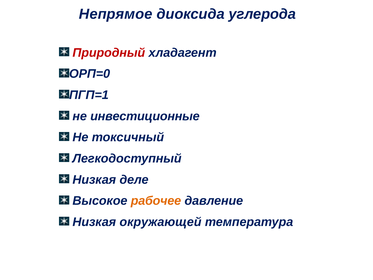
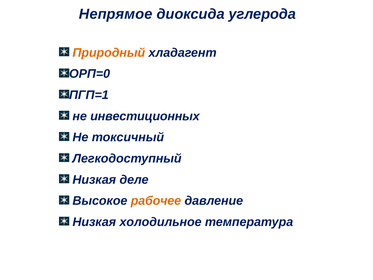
Природный colour: red -> orange
инвестиционные: инвестиционные -> инвестиционных
окружающей: окружающей -> холодильное
